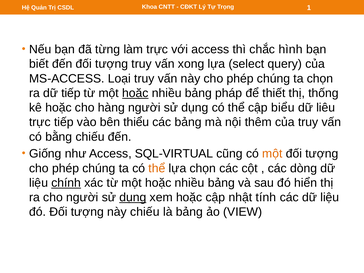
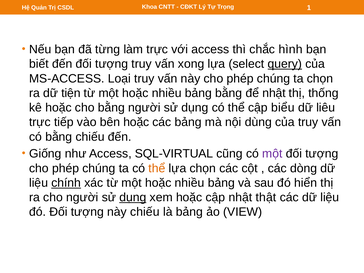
query underline: none -> present
dữ tiếp: tiếp -> tiện
hoặc at (135, 93) underline: present -> none
bảng pháp: pháp -> bằng
để thiết: thiết -> nhật
cho hàng: hàng -> bằng
bên thiểu: thiểu -> hoặc
thêm: thêm -> dùng
một at (272, 154) colour: orange -> purple
tính: tính -> thật
